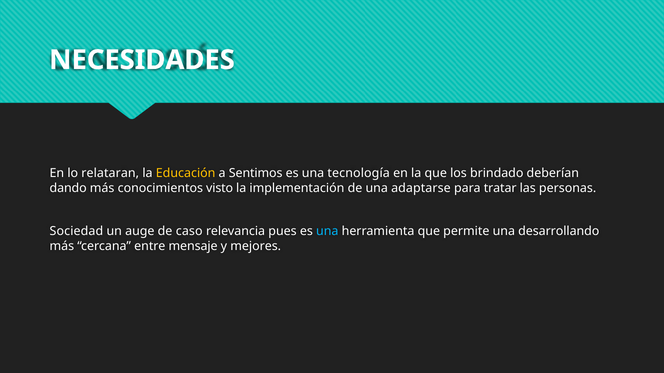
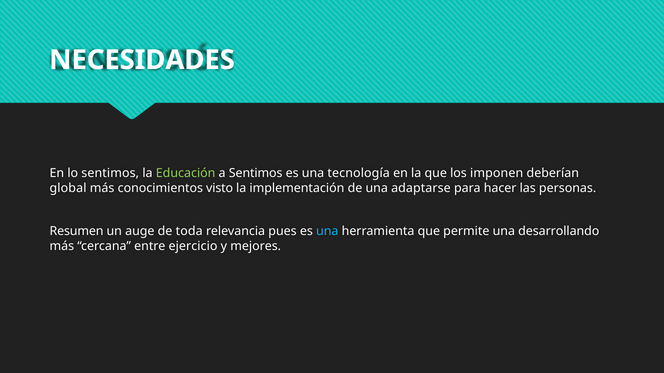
lo relataran: relataran -> sentimos
Educación colour: yellow -> light green
brindado: brindado -> imponen
dando: dando -> global
tratar: tratar -> hacer
Sociedad: Sociedad -> Resumen
caso: caso -> toda
mensaje: mensaje -> ejercicio
